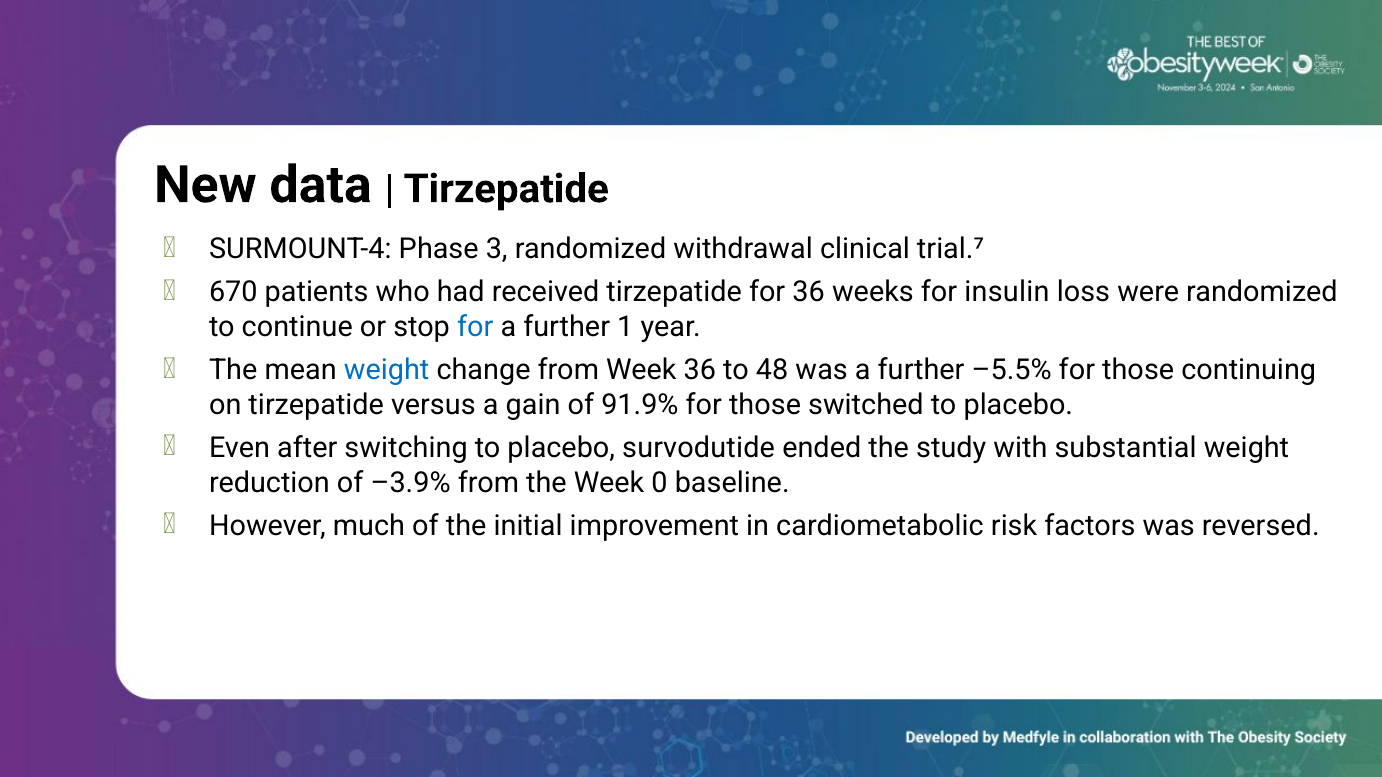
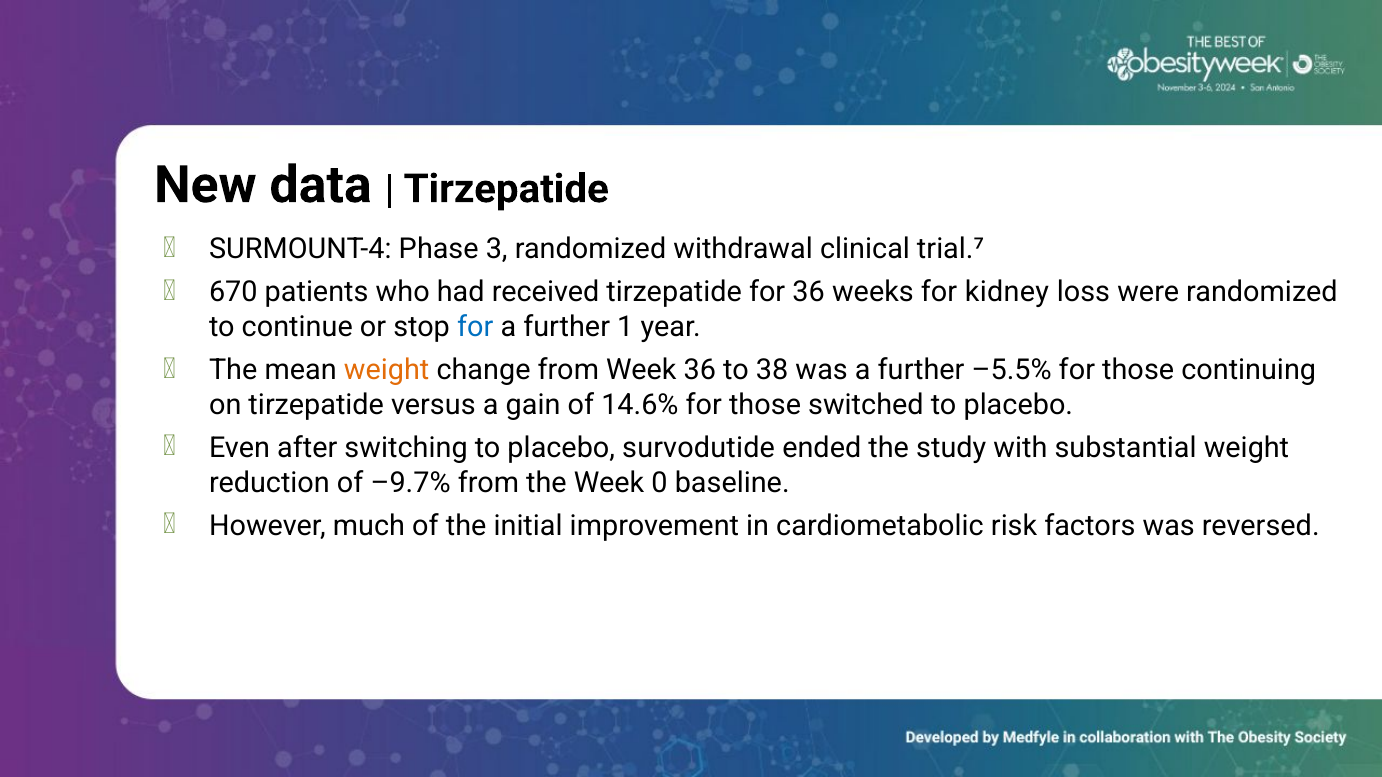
insulin: insulin -> kidney
weight at (387, 370) colour: blue -> orange
48: 48 -> 38
91.9%: 91.9% -> 14.6%
–3.9%: –3.9% -> –9.7%
